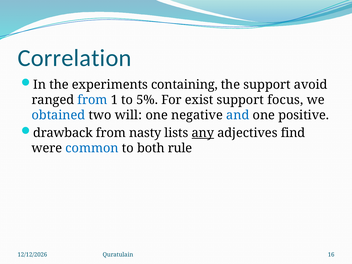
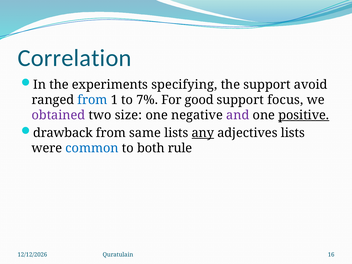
containing: containing -> specifying
5%: 5% -> 7%
exist: exist -> good
obtained colour: blue -> purple
will: will -> size
and colour: blue -> purple
positive underline: none -> present
nasty: nasty -> same
adjectives find: find -> lists
